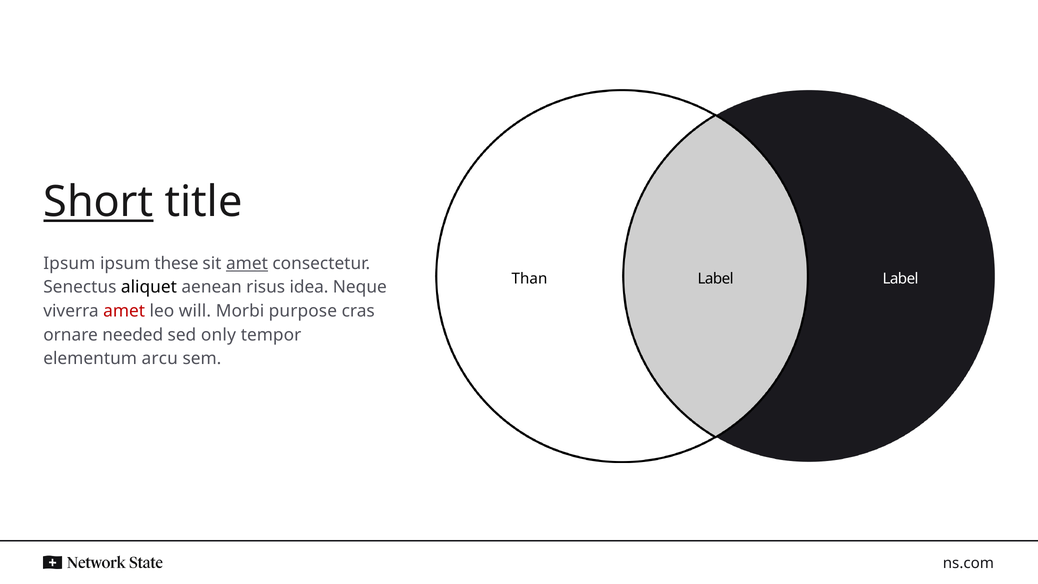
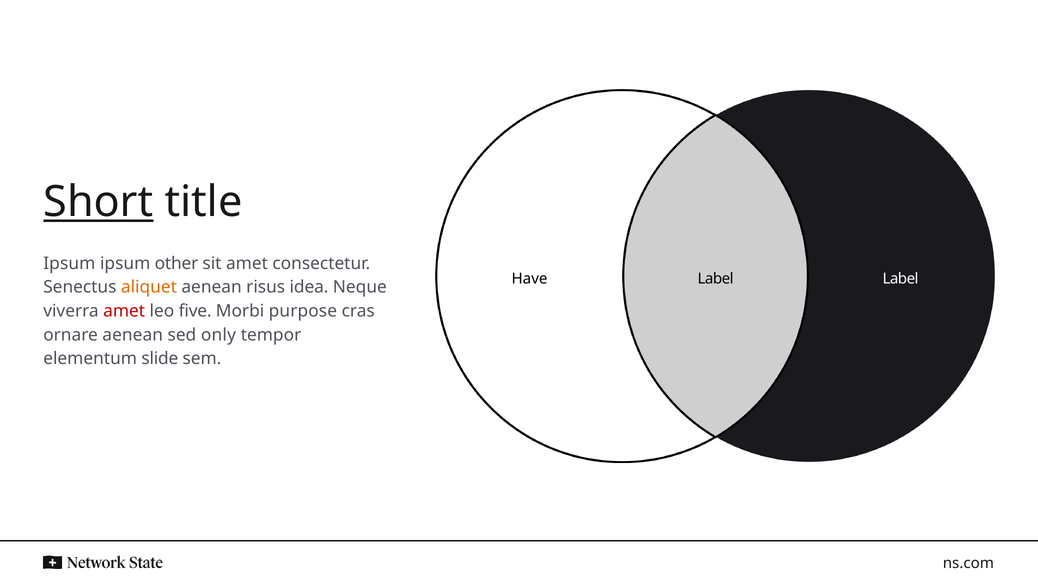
these: these -> other
amet at (247, 263) underline: present -> none
Than: Than -> Have
aliquet colour: black -> orange
will: will -> five
ornare needed: needed -> aenean
arcu: arcu -> slide
